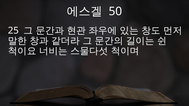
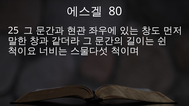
50: 50 -> 80
